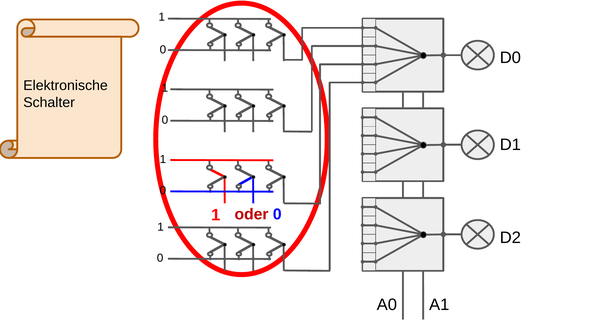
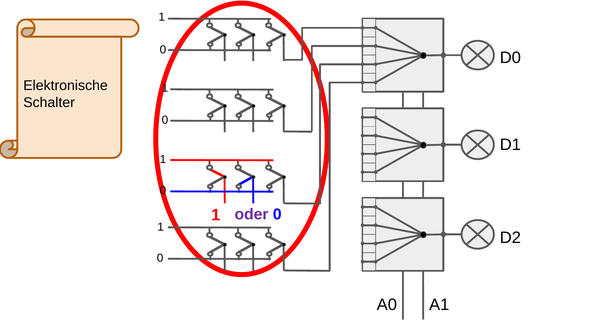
oder colour: red -> purple
